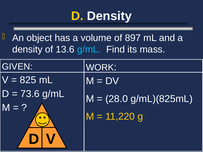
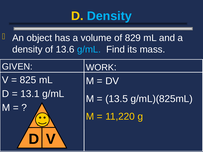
Density at (109, 16) colour: white -> light blue
897: 897 -> 829
73.6: 73.6 -> 13.1
28.0: 28.0 -> 13.5
